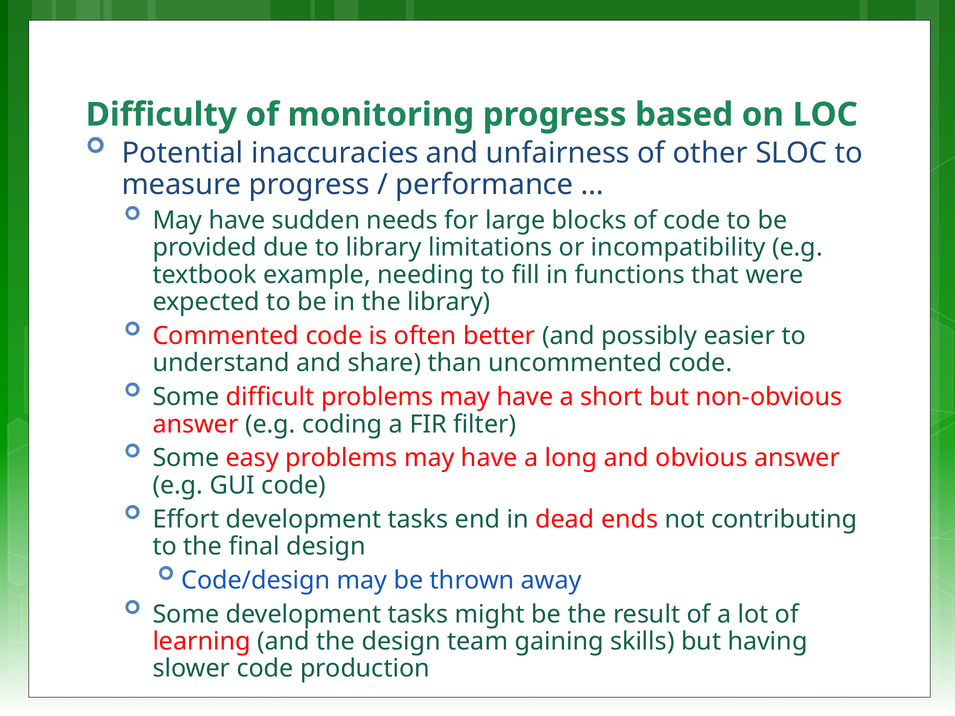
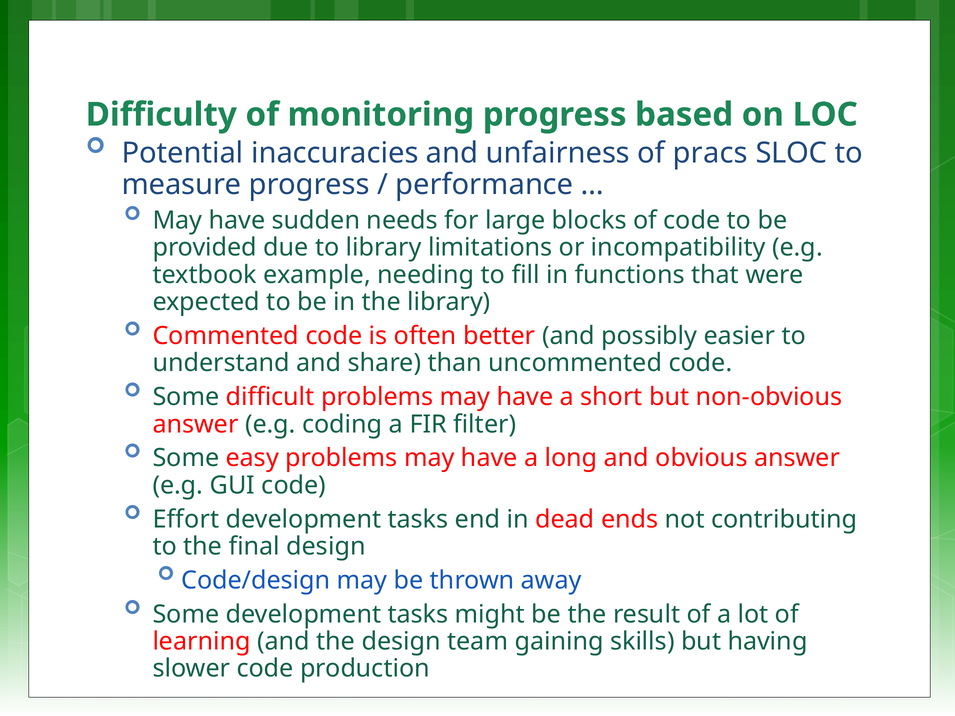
other: other -> pracs
